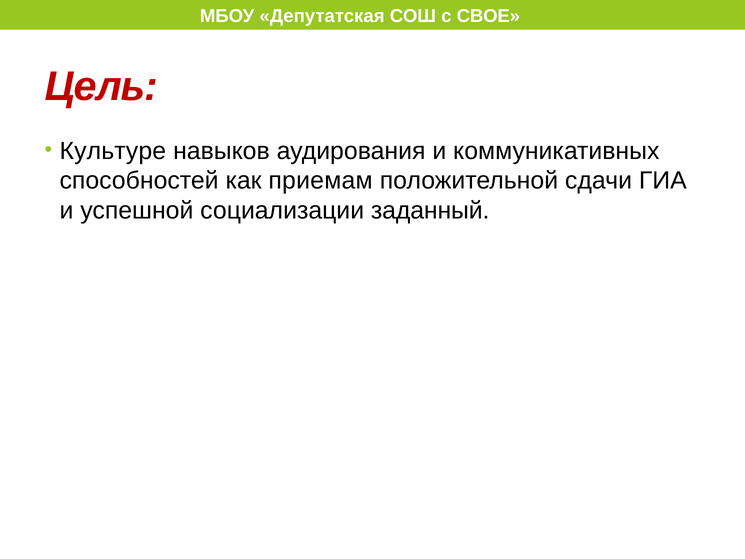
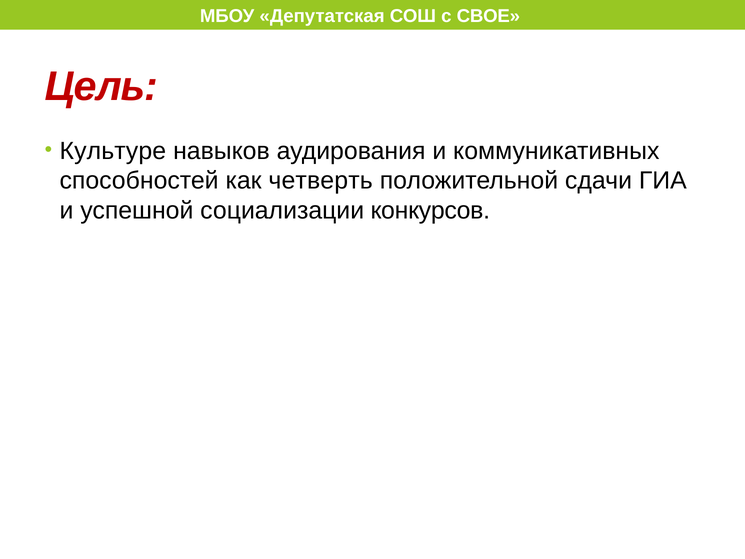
приемам: приемам -> четверть
заданный: заданный -> конкурсов
